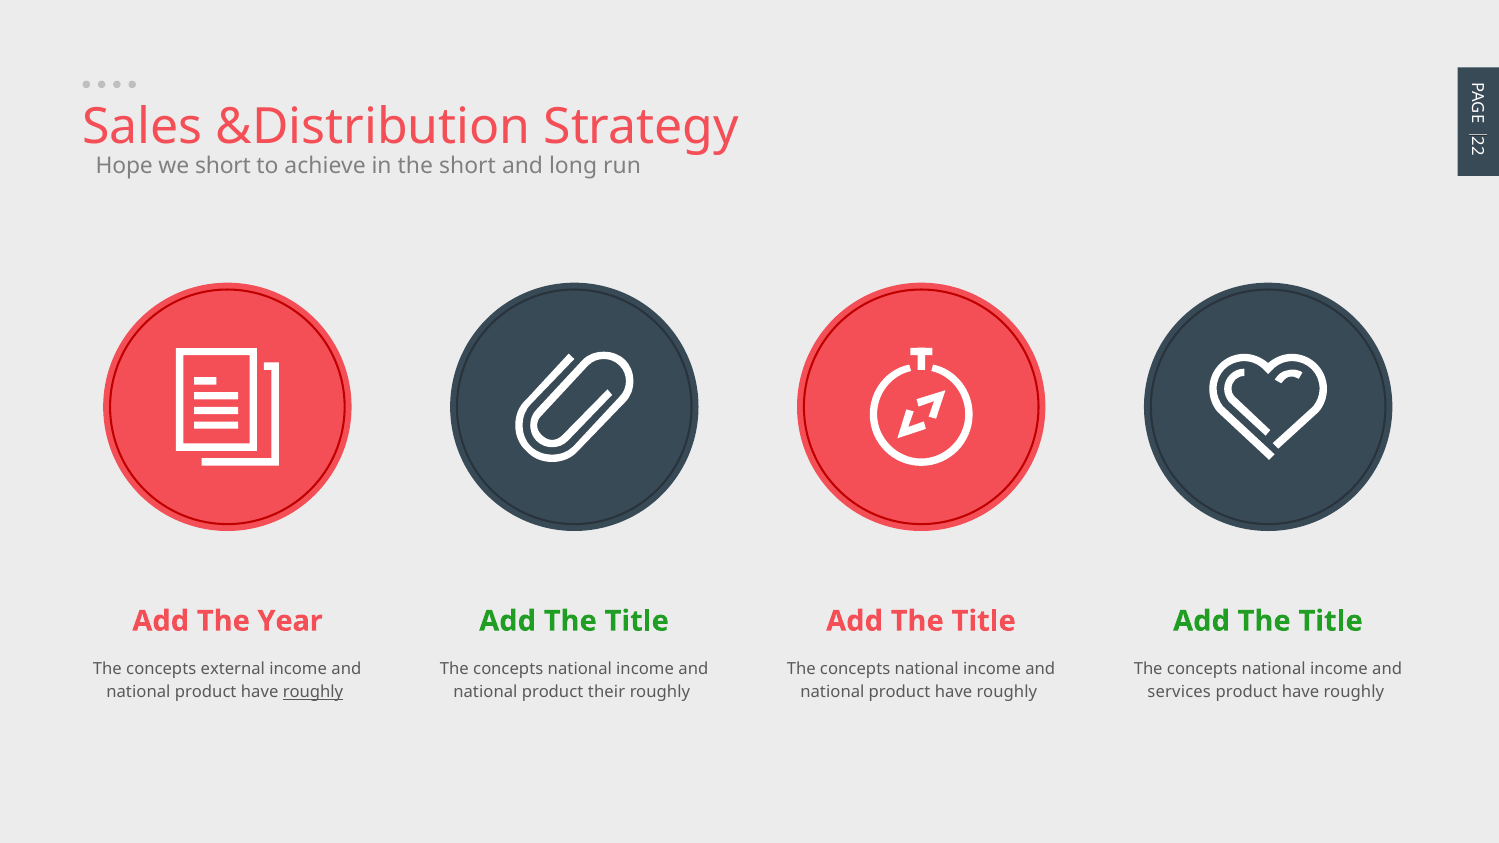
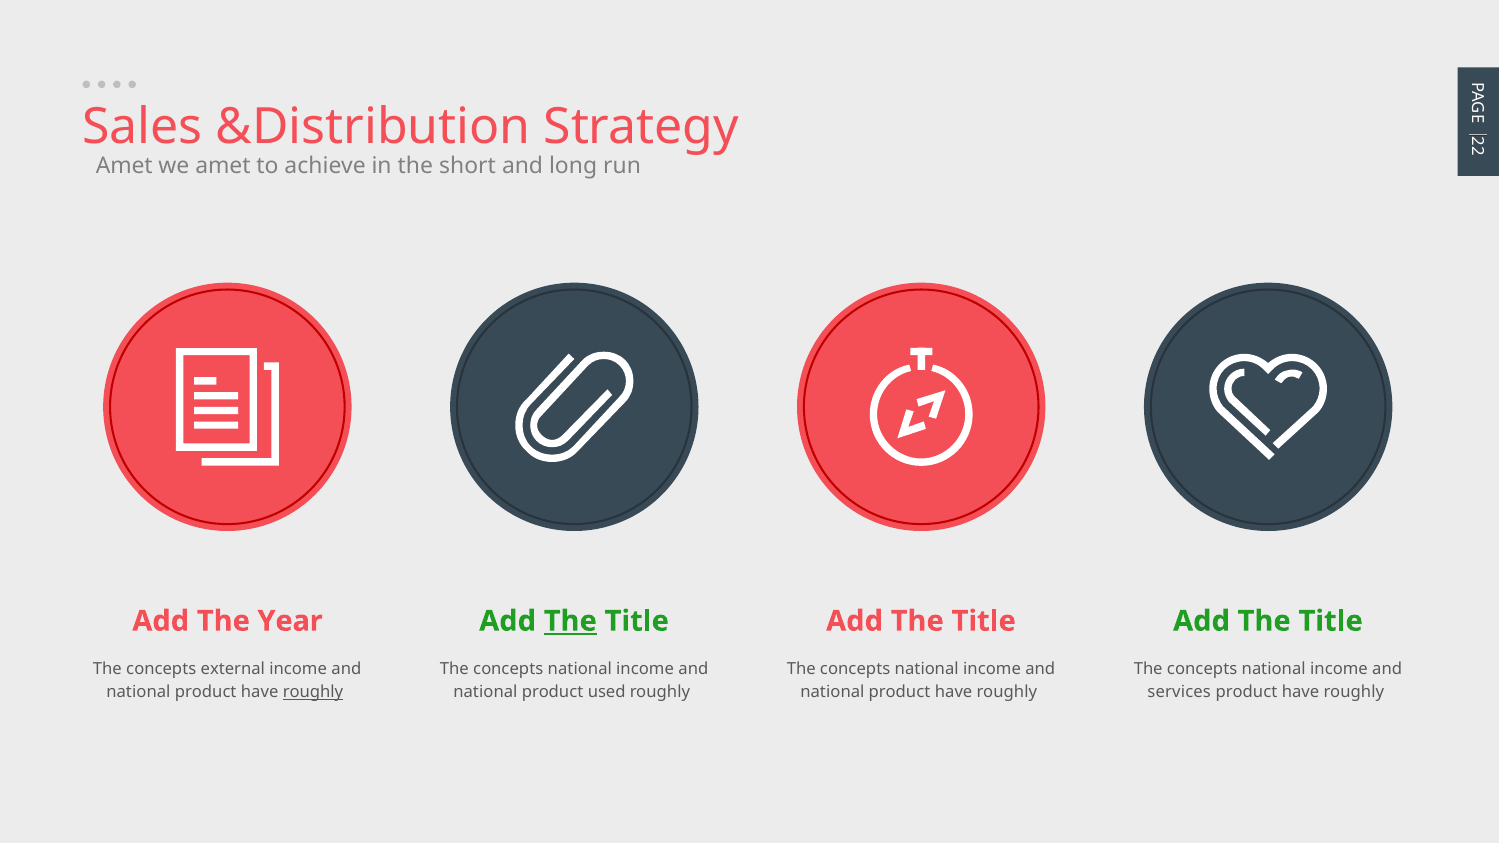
Hope at (124, 166): Hope -> Amet
we short: short -> amet
The at (570, 621) underline: none -> present
their: their -> used
